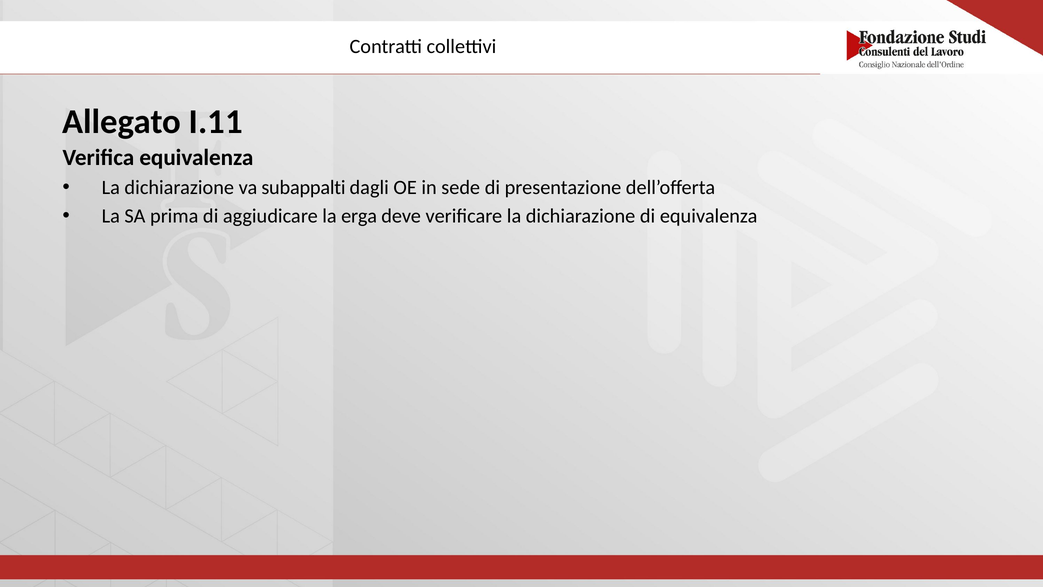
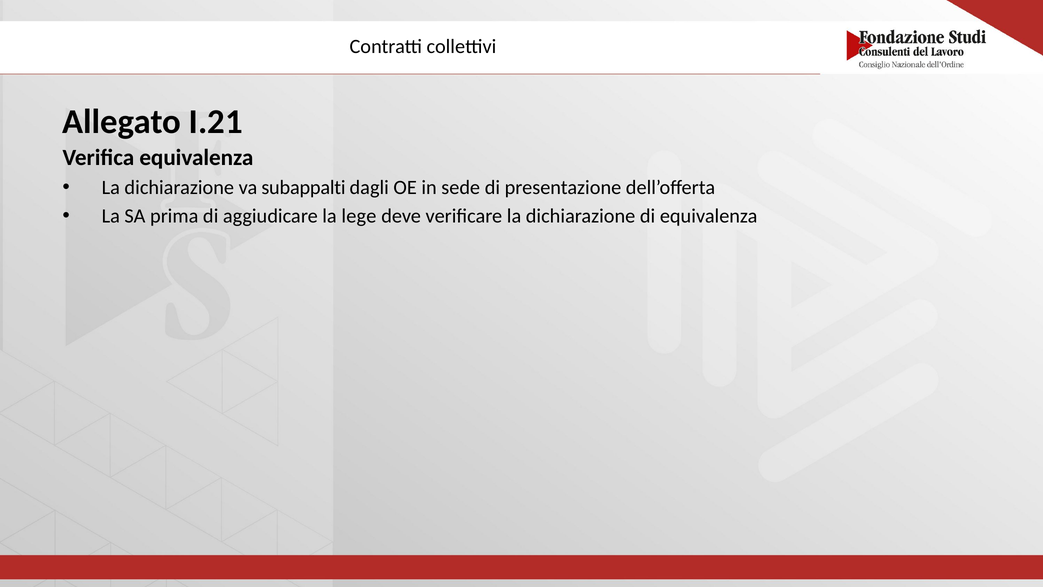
I.11: I.11 -> I.21
erga: erga -> lege
